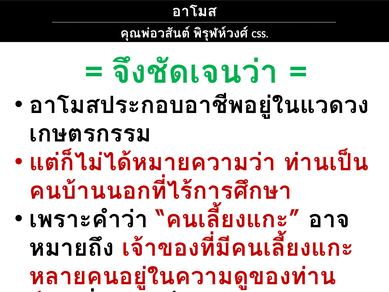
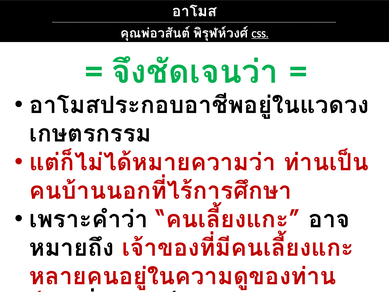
CSS underline: none -> present
